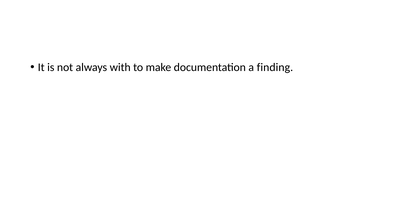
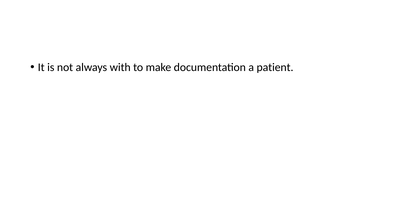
finding: finding -> patient
